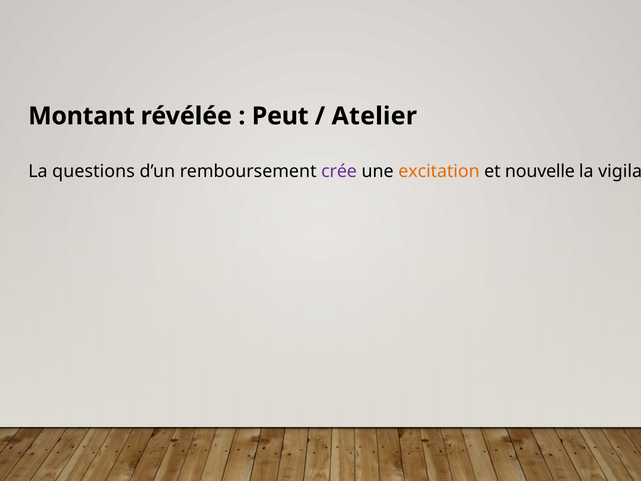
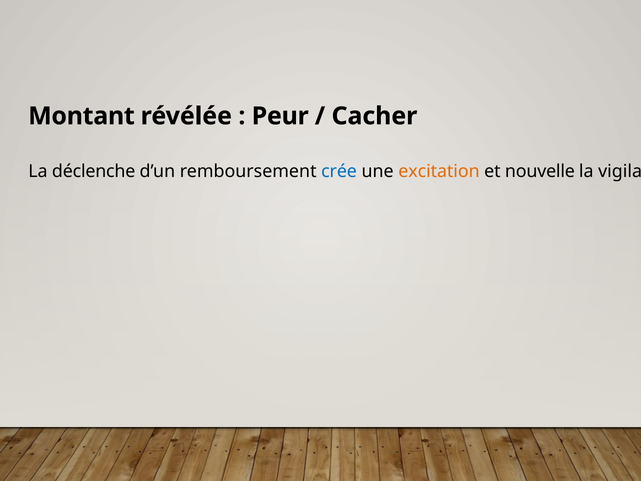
Peut: Peut -> Peur
Atelier: Atelier -> Cacher
questions: questions -> déclenche
crée colour: purple -> blue
